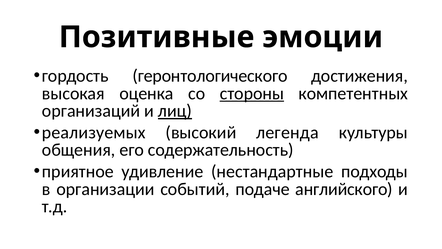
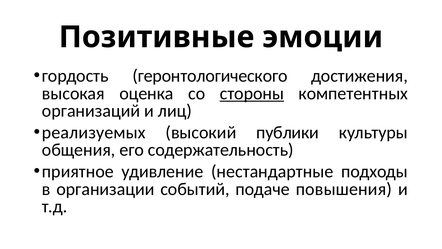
лиц underline: present -> none
легенда: легенда -> публики
английского: английского -> повышения
